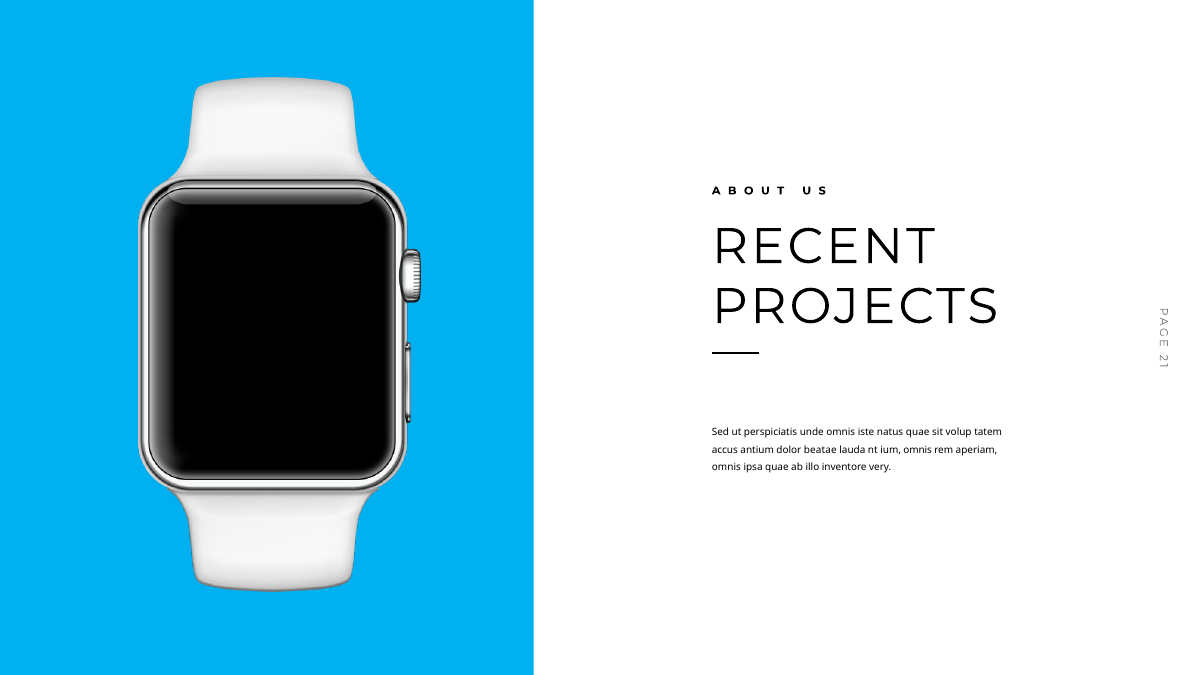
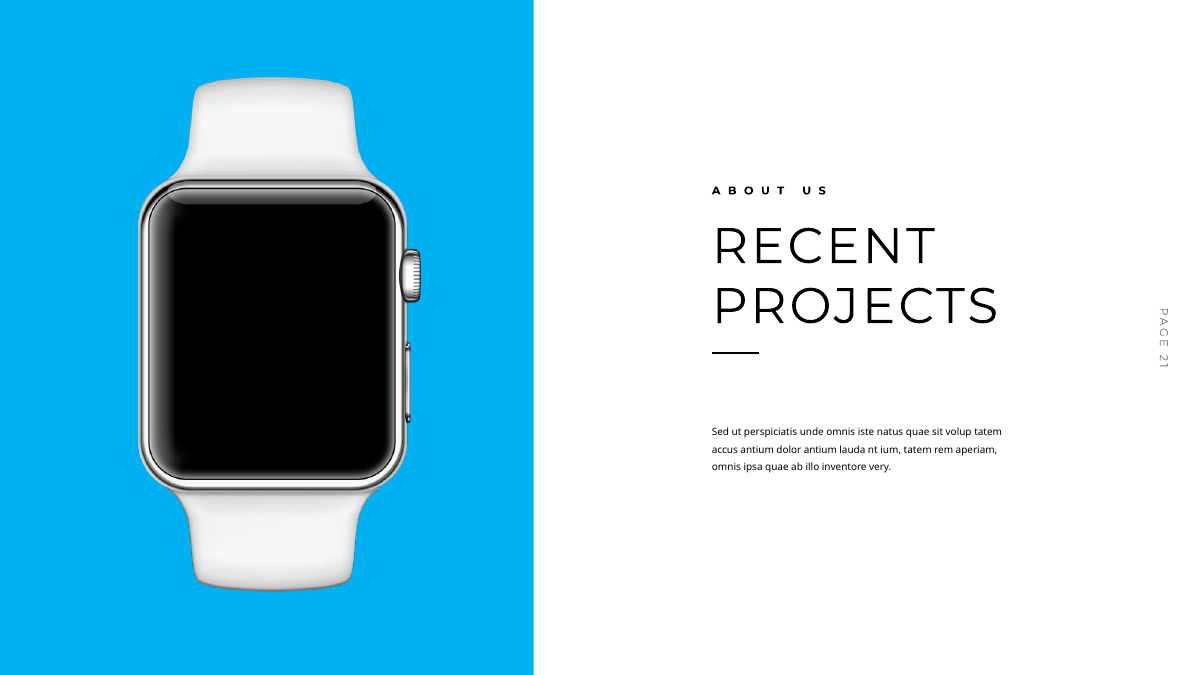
dolor beatae: beatae -> antium
ium omnis: omnis -> tatem
